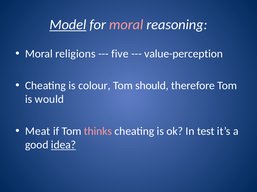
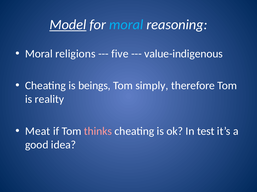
moral at (126, 25) colour: pink -> light blue
value-perception: value-perception -> value-indigenous
colour: colour -> beings
should: should -> simply
would: would -> reality
idea underline: present -> none
